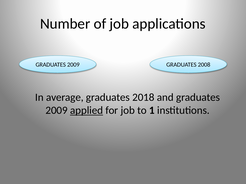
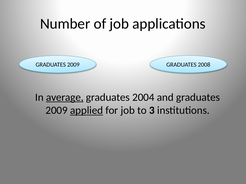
average underline: none -> present
2018: 2018 -> 2004
1: 1 -> 3
